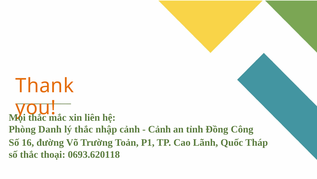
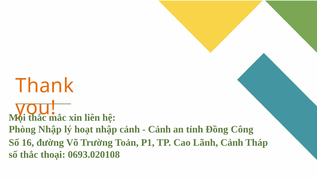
Phòng Danh: Danh -> Nhập
lý thắc: thắc -> hoạt
Lãnh Quốc: Quốc -> Cảnh
0693.620118: 0693.620118 -> 0693.020108
